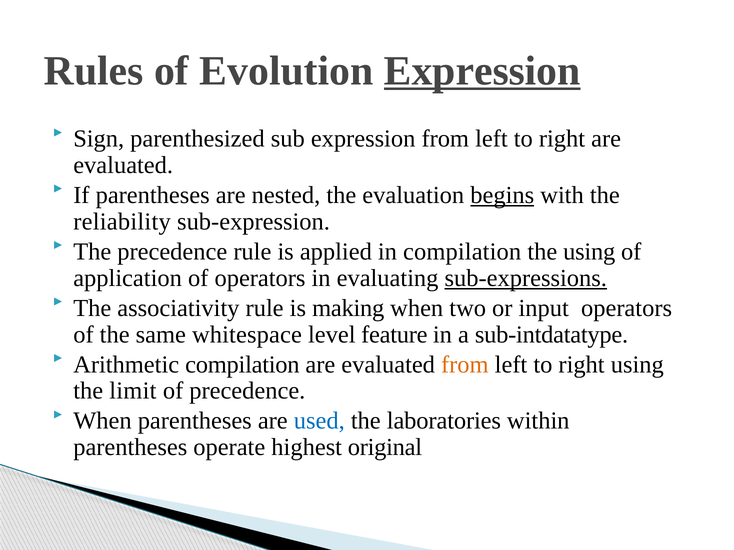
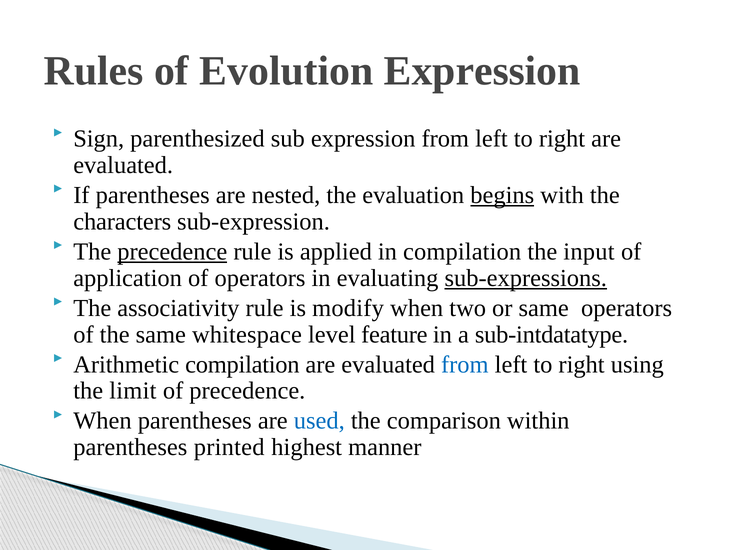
Expression at (482, 71) underline: present -> none
reliability: reliability -> characters
precedence at (172, 252) underline: none -> present
the using: using -> input
making: making -> modify
or input: input -> same
from at (465, 365) colour: orange -> blue
laboratories: laboratories -> comparison
operate: operate -> printed
original: original -> manner
